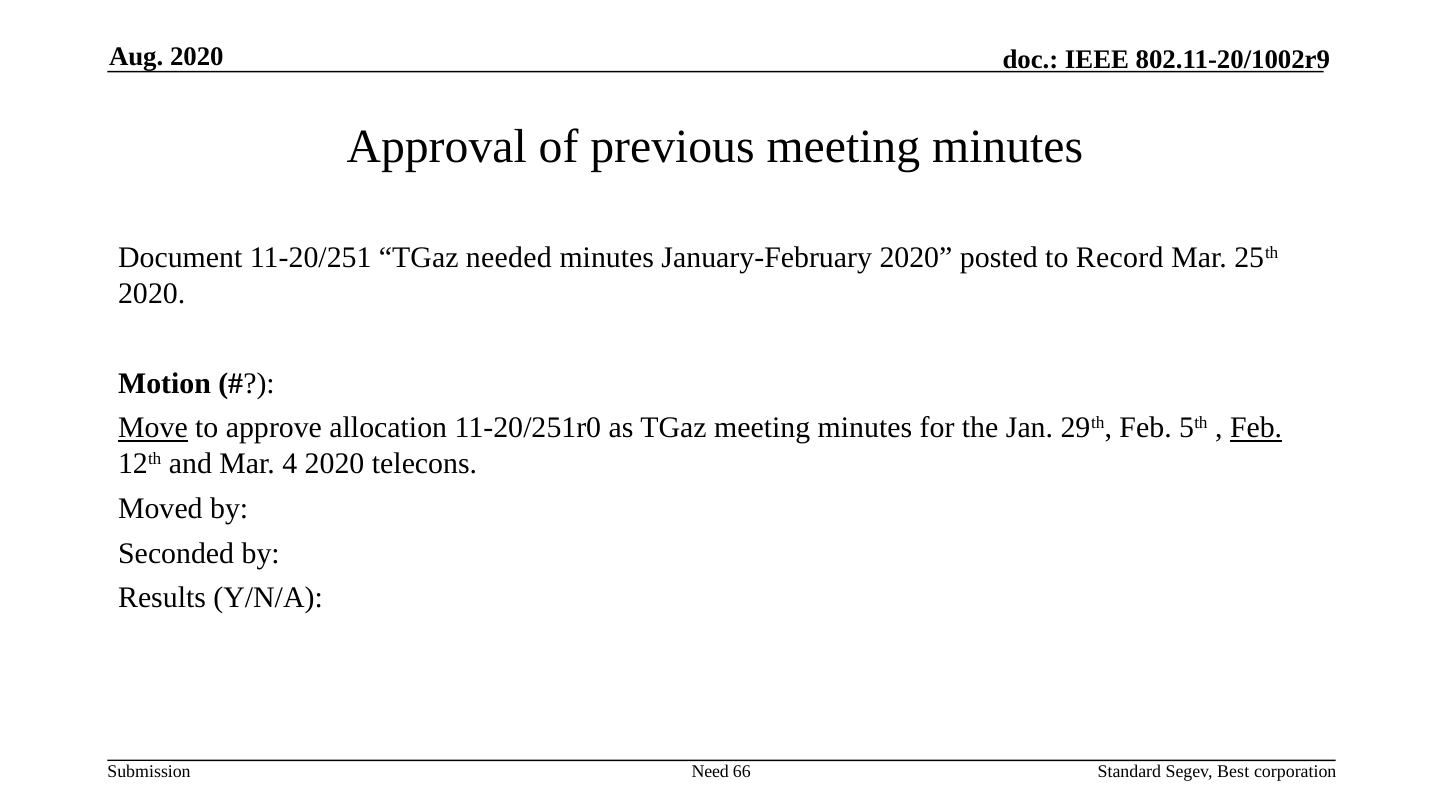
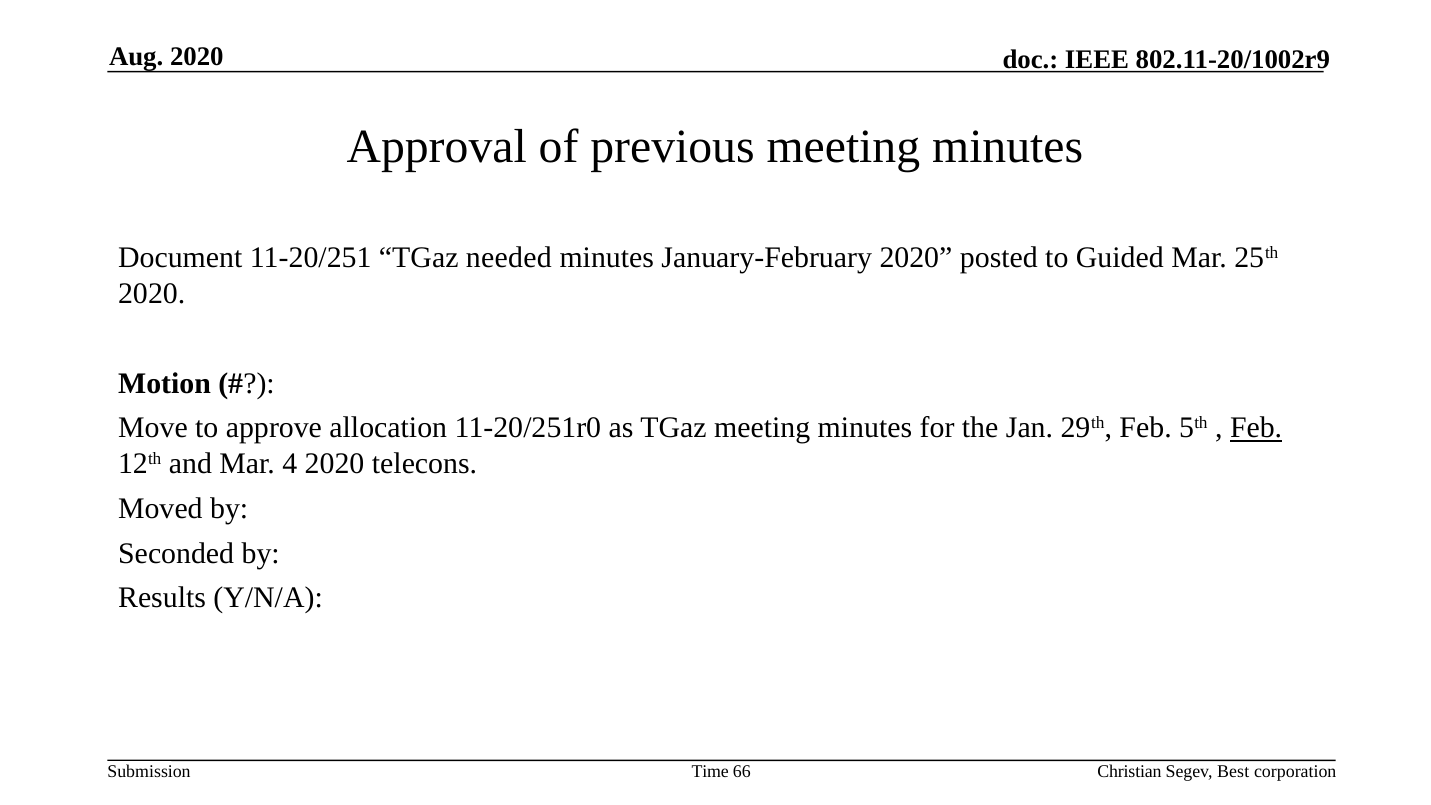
Record: Record -> Guided
Move underline: present -> none
Need: Need -> Time
Standard: Standard -> Christian
